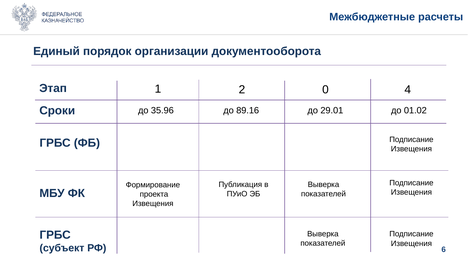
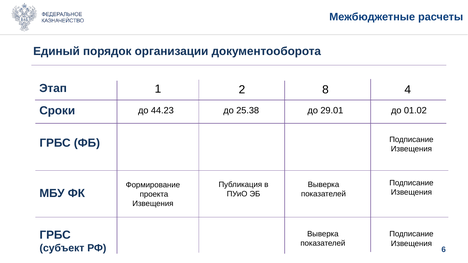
0: 0 -> 8
35.96: 35.96 -> 44.23
89.16: 89.16 -> 25.38
